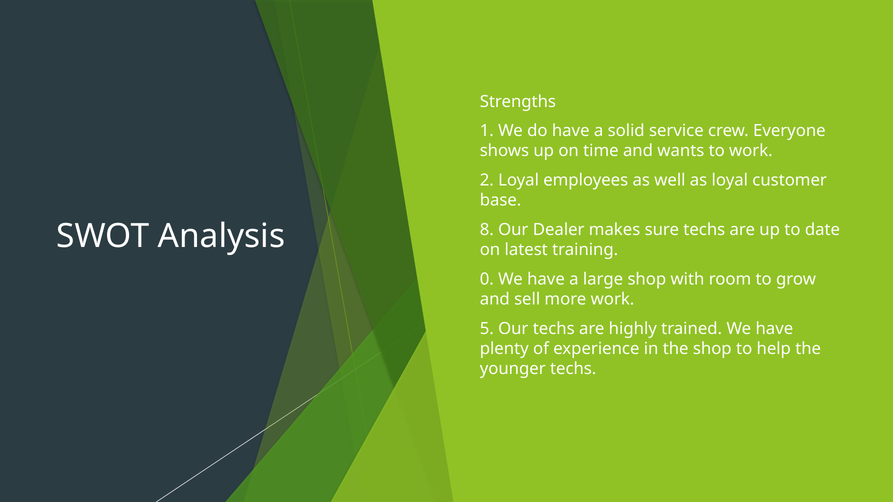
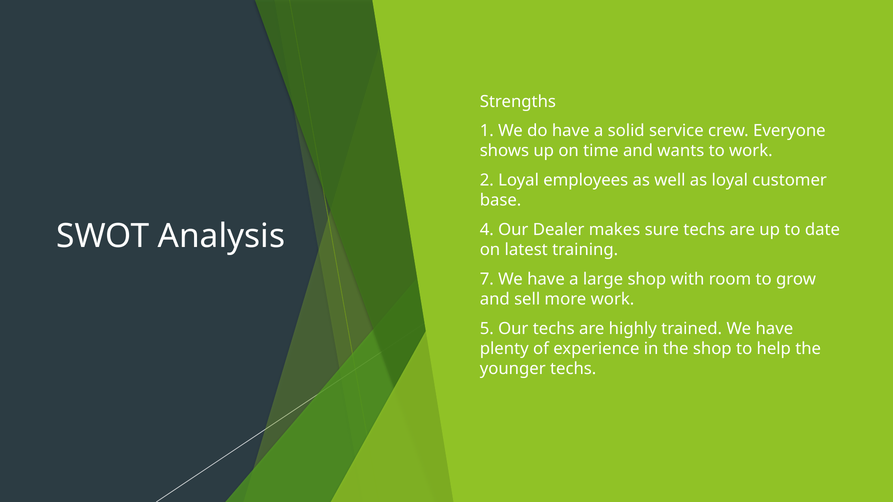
8: 8 -> 4
0: 0 -> 7
